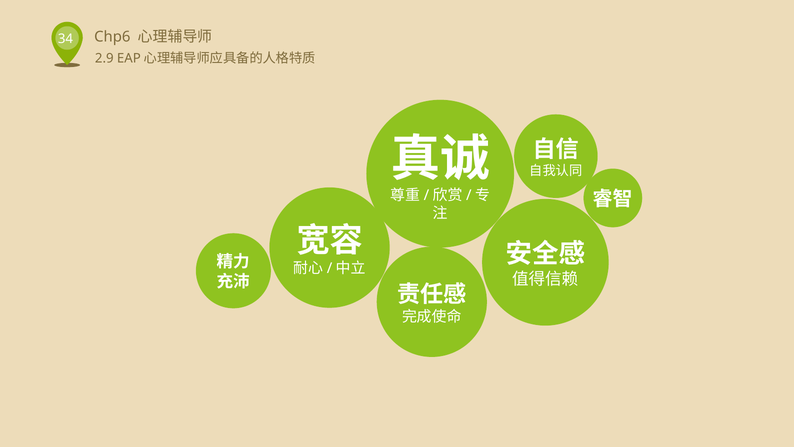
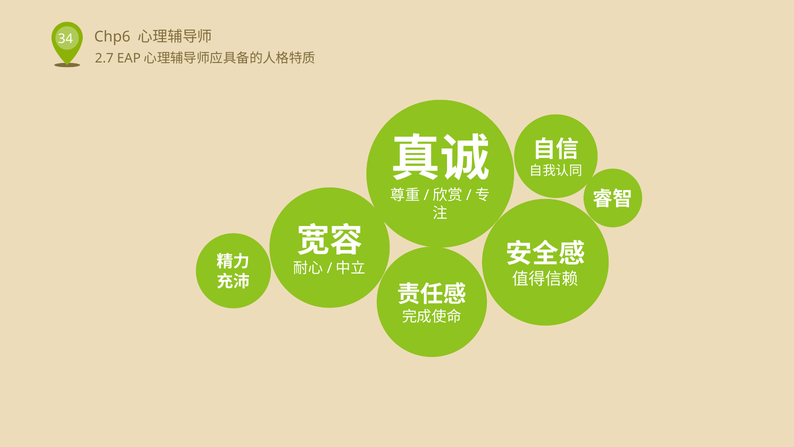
2.9: 2.9 -> 2.7
